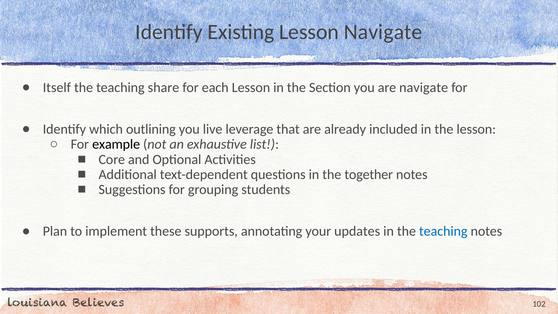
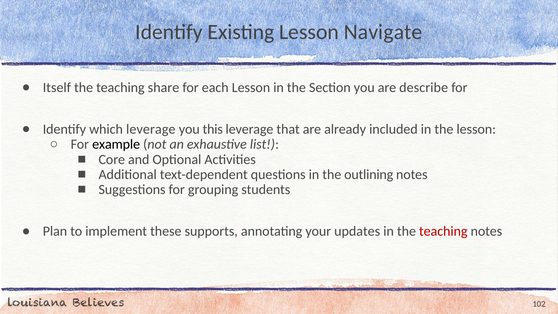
are navigate: navigate -> describe
which outlining: outlining -> leverage
live: live -> this
together: together -> outlining
teaching at (443, 231) colour: blue -> red
